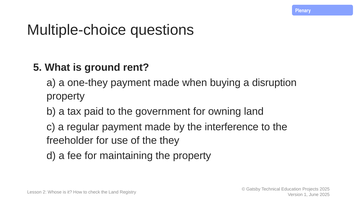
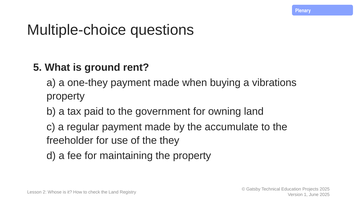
disruption: disruption -> vibrations
interference: interference -> accumulate
